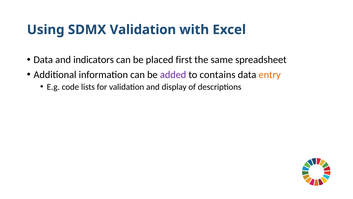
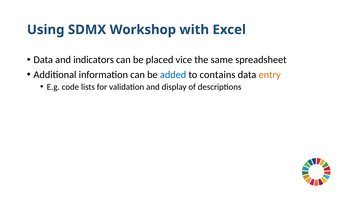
SDMX Validation: Validation -> Workshop
first: first -> vice
added colour: purple -> blue
